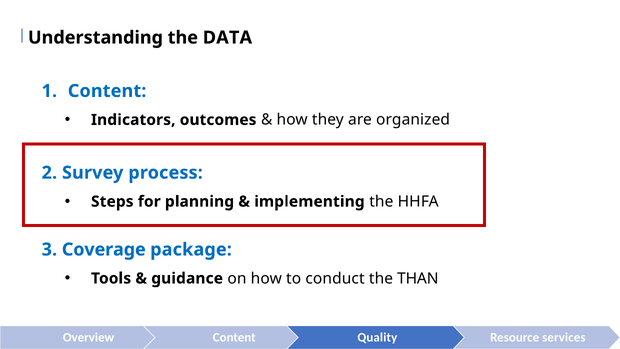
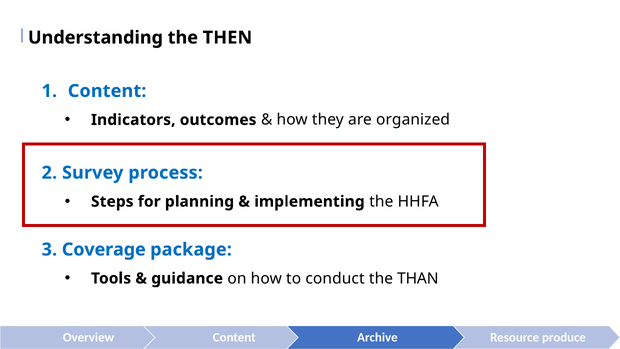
DATA: DATA -> THEN
Quality: Quality -> Archive
services: services -> produce
